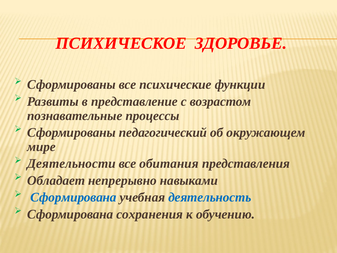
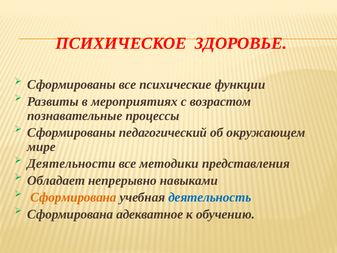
представление: представление -> мероприятиях
обитания: обитания -> методики
Сформирована at (73, 197) colour: blue -> orange
сохранения: сохранения -> адекватное
